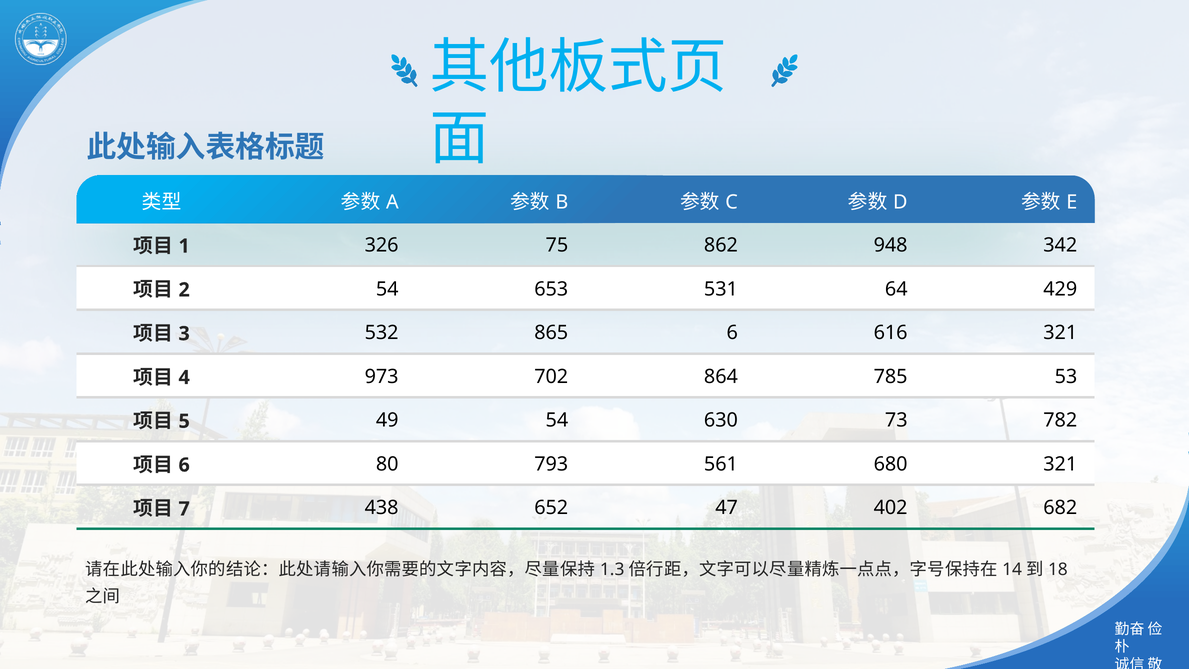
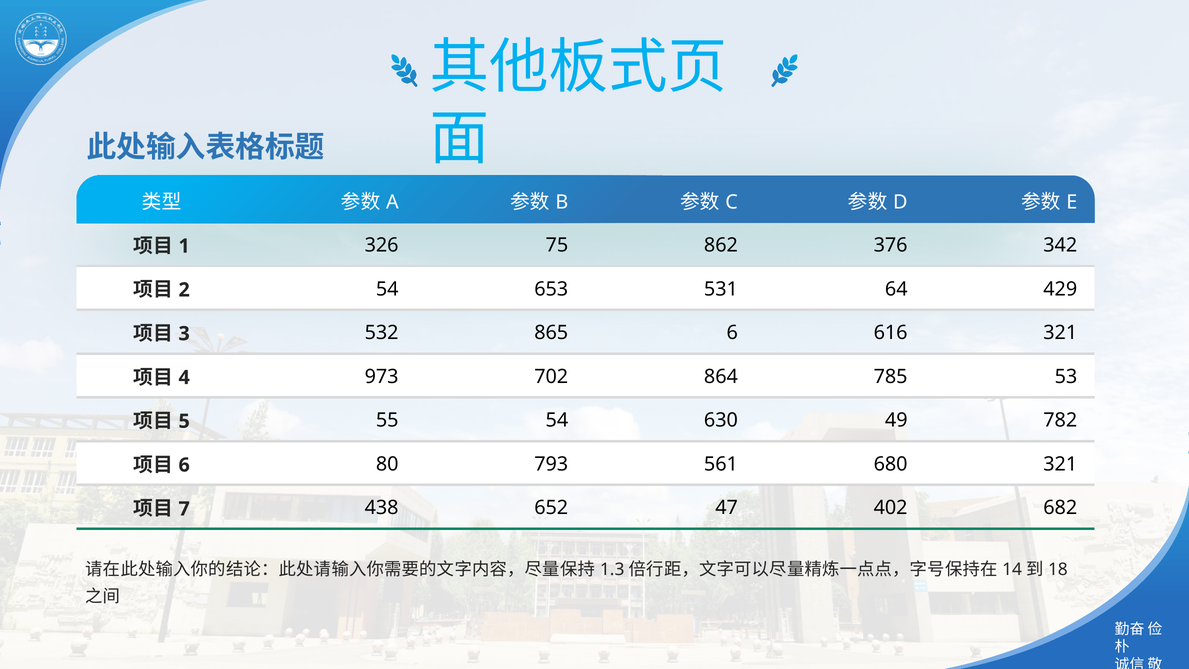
948: 948 -> 376
49: 49 -> 55
73: 73 -> 49
